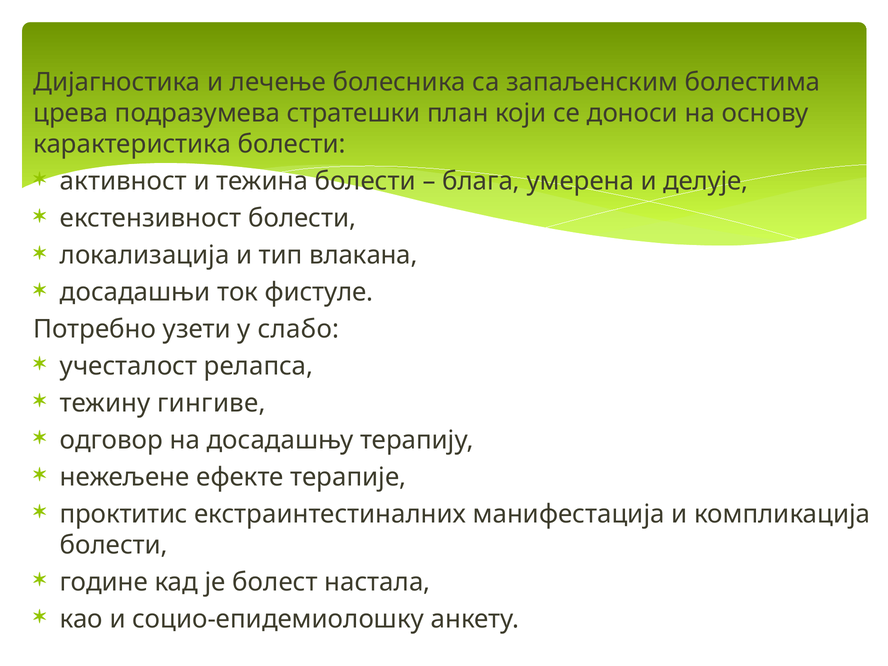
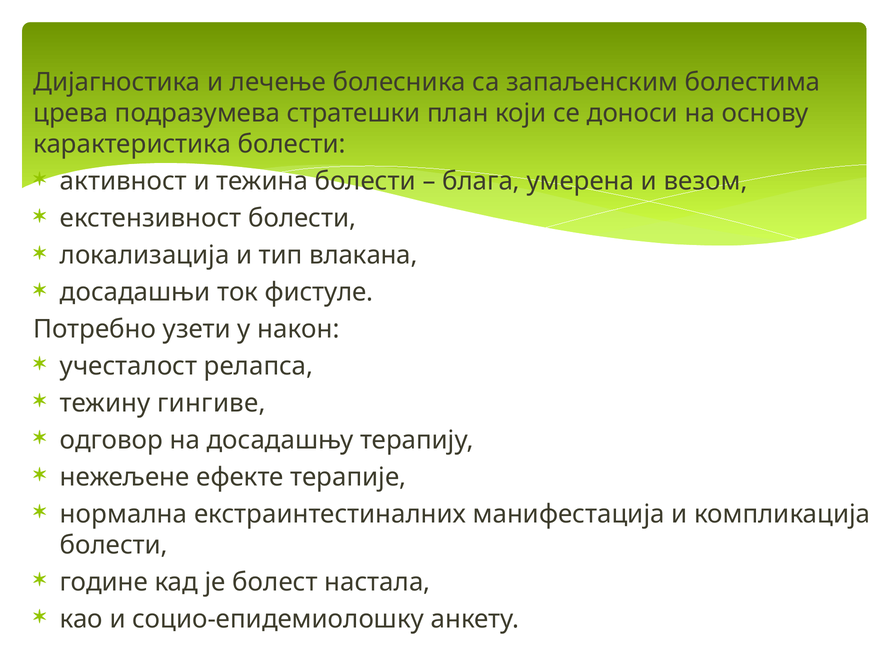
делује: делује -> везом
слабо: слабо -> након
проктитис: проктитис -> нормална
